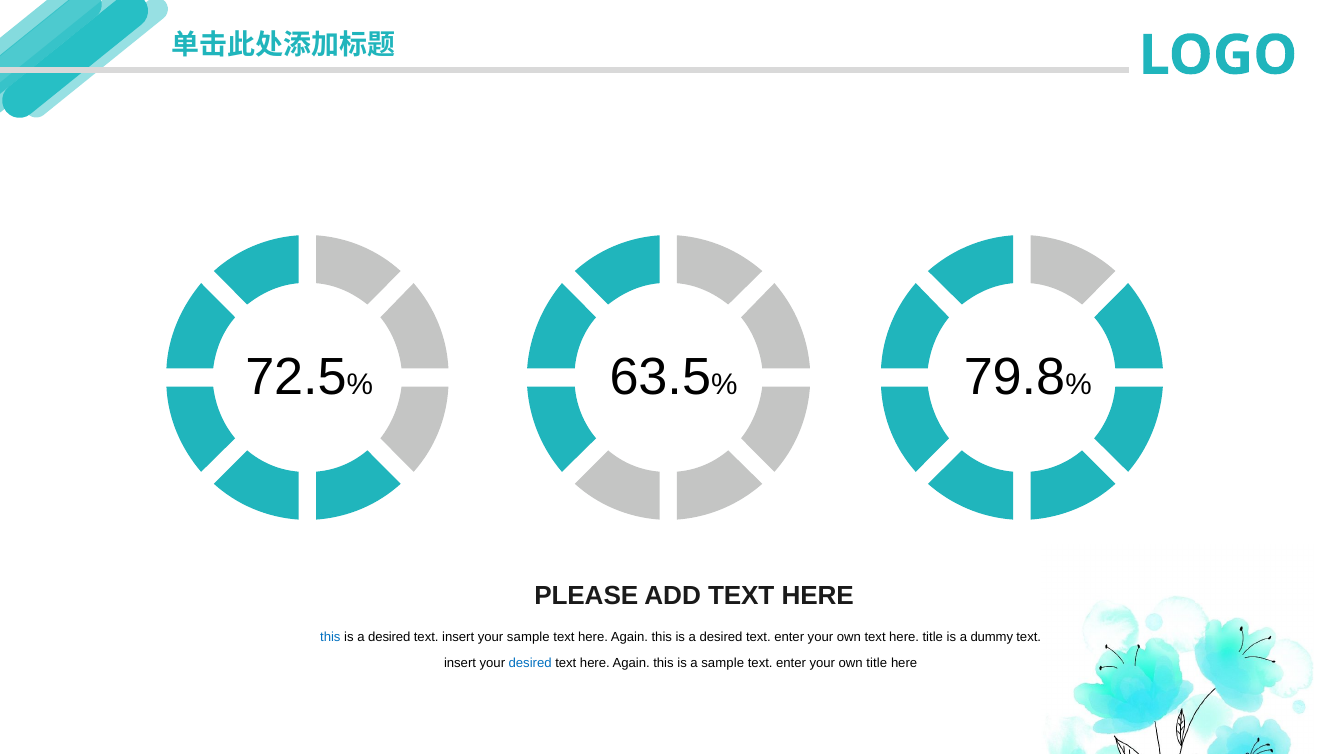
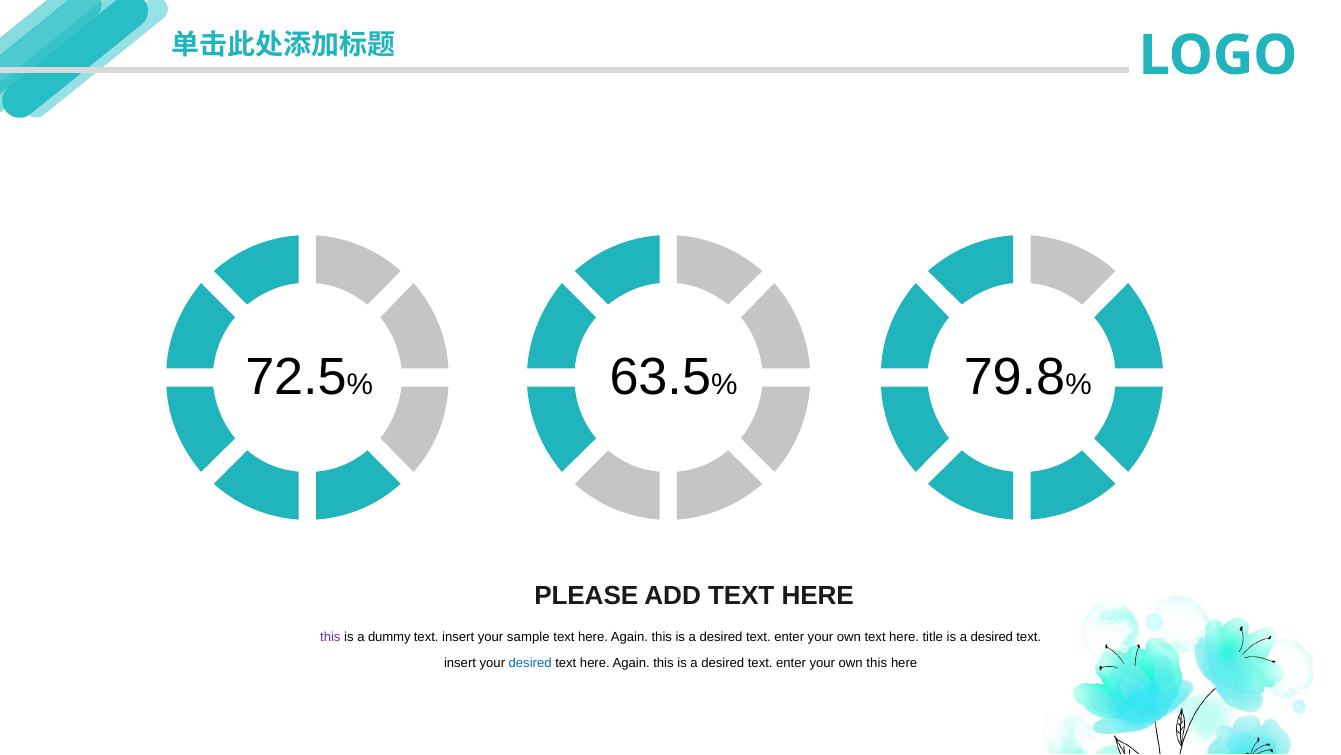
this at (330, 637) colour: blue -> purple
desired at (389, 637): desired -> dummy
dummy at (992, 637): dummy -> desired
sample at (723, 663): sample -> desired
own title: title -> this
